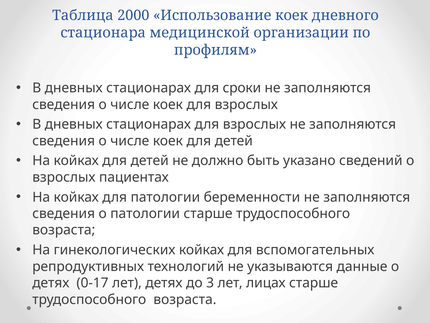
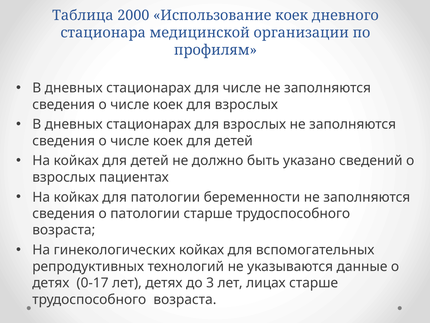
для сроки: сроки -> числе
